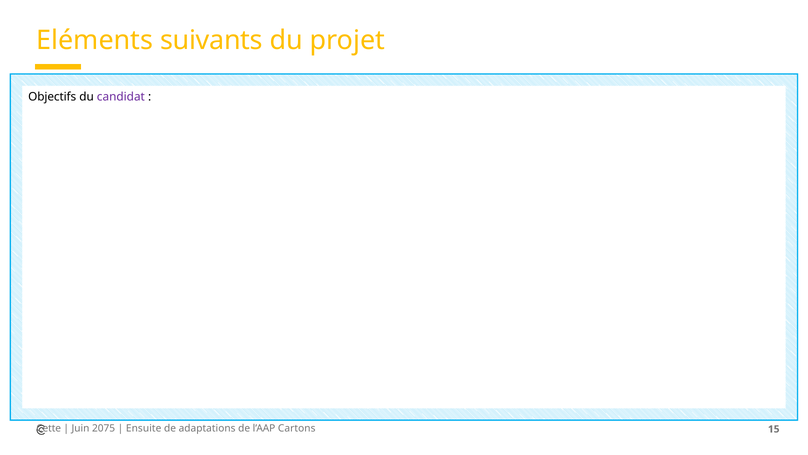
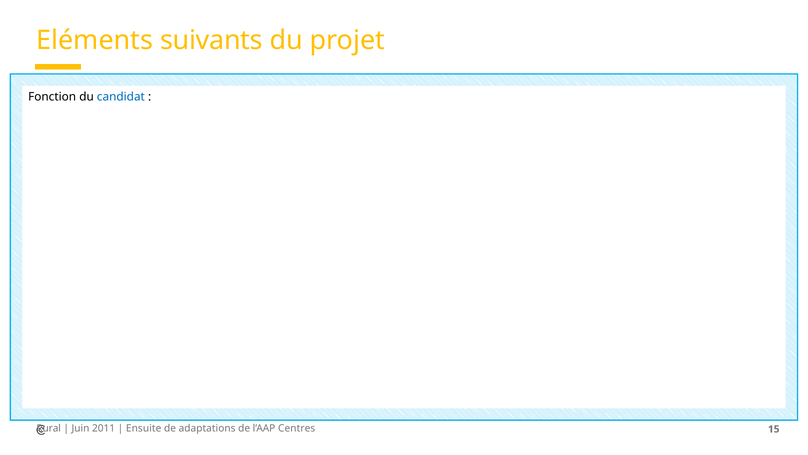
Objectifs: Objectifs -> Fonction
candidat colour: purple -> blue
Cette: Cette -> Rural
2075: 2075 -> 2011
Cartons: Cartons -> Centres
